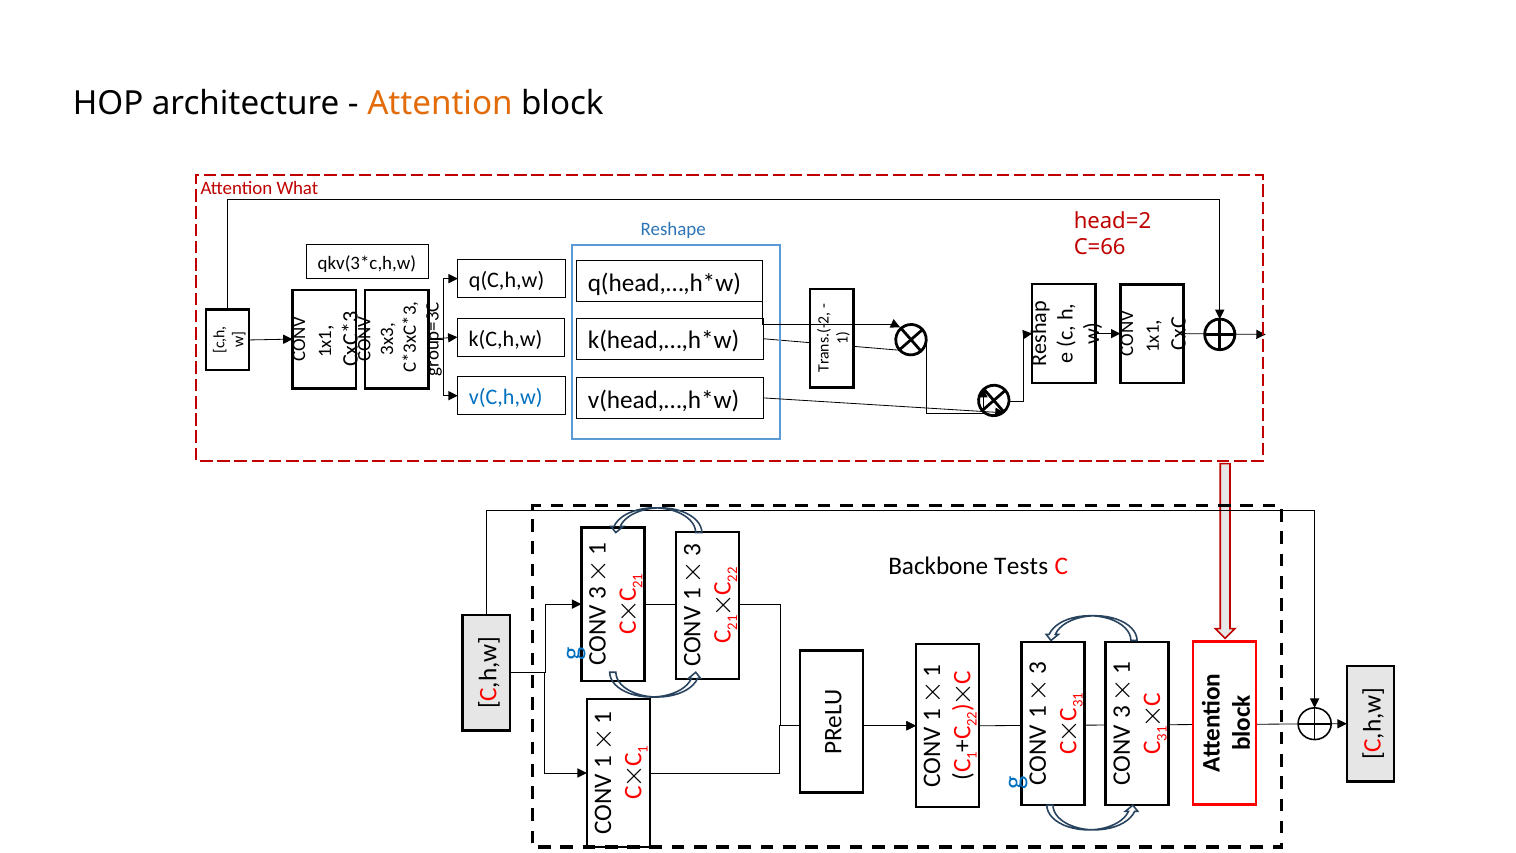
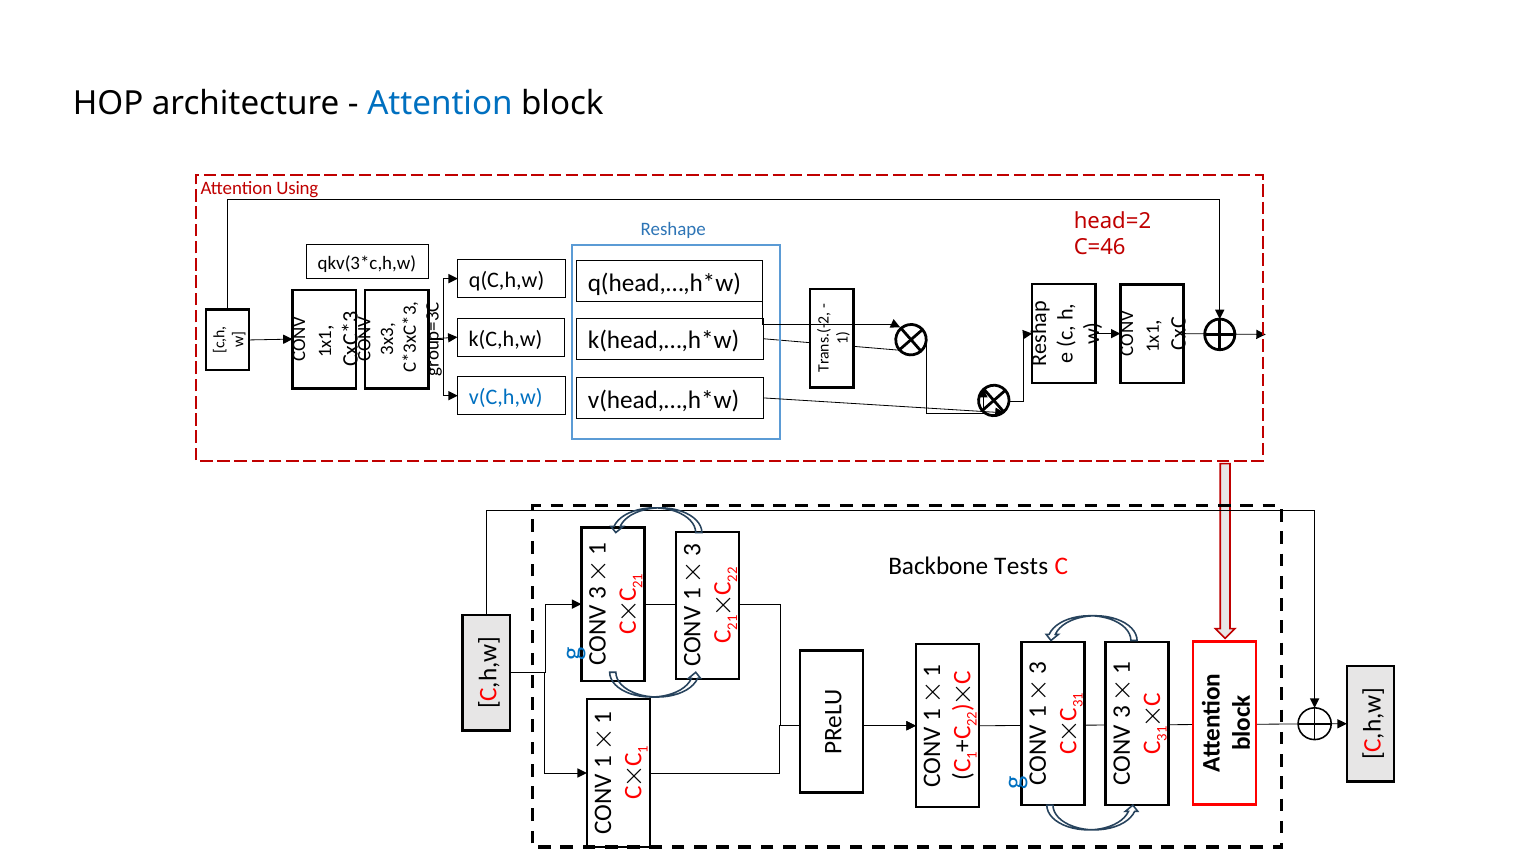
Attention at (440, 103) colour: orange -> blue
What: What -> Using
C=66: C=66 -> C=46
